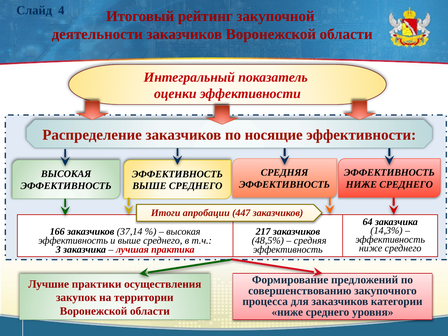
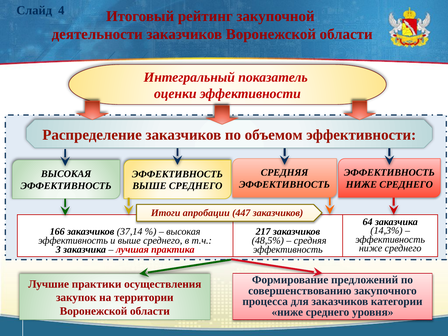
носящие: носящие -> объемом
